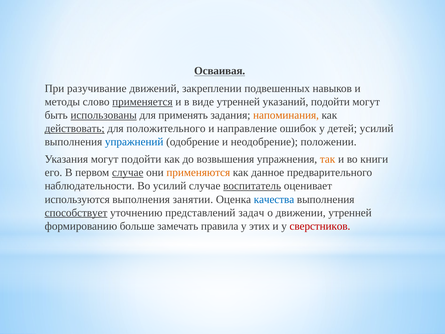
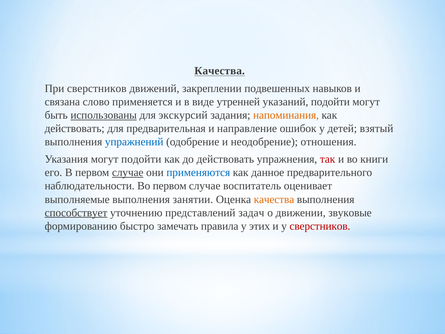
Осваивая at (220, 71): Осваивая -> Качества
При разучивание: разучивание -> сверстников
методы: методы -> связана
применяется underline: present -> none
применять: применять -> экскурсий
действовать at (75, 128) underline: present -> none
положительного: положительного -> предварительная
детей усилий: усилий -> взятый
положении: положении -> отношения
до возвышения: возвышения -> действовать
так colour: orange -> red
применяются colour: orange -> blue
Во усилий: усилий -> первом
воспитатель underline: present -> none
используются: используются -> выполняемые
качества at (274, 199) colour: blue -> orange
движении утренней: утренней -> звуковые
больше: больше -> быстро
